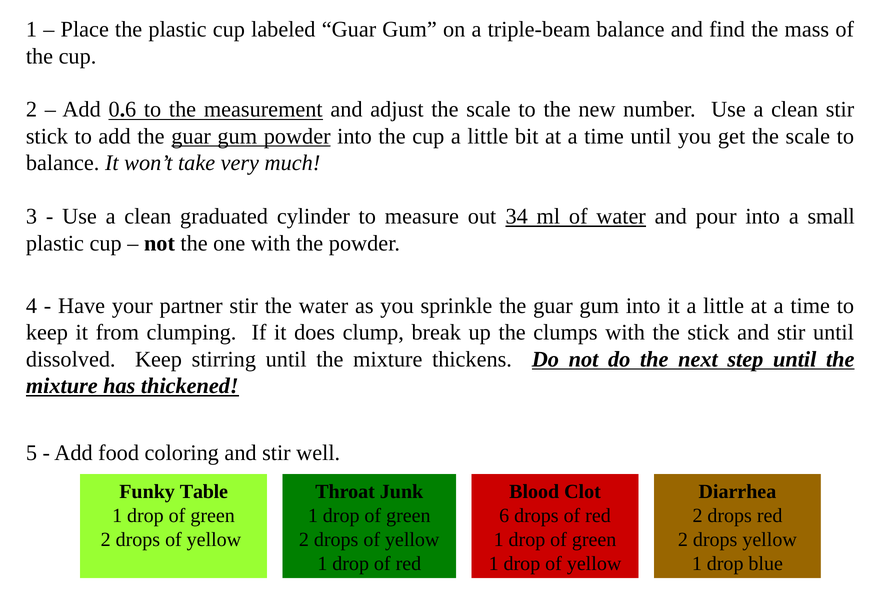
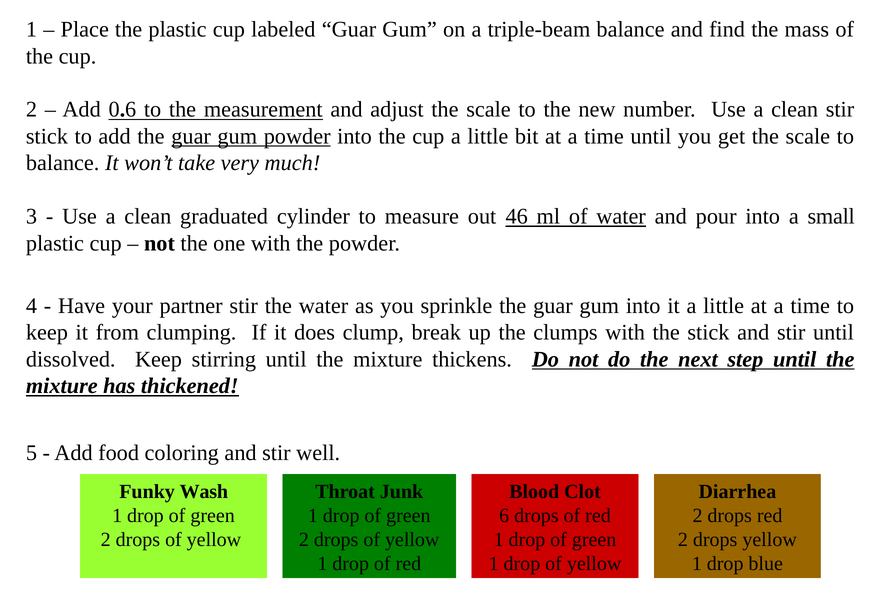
34: 34 -> 46
Table: Table -> Wash
